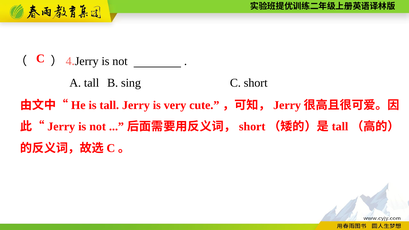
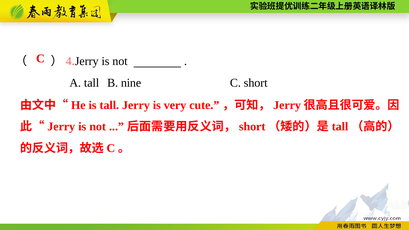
sing: sing -> nine
